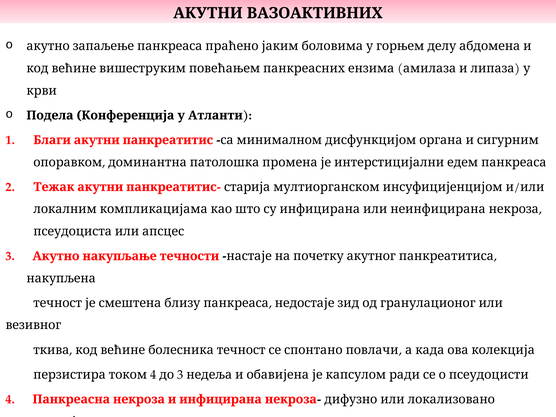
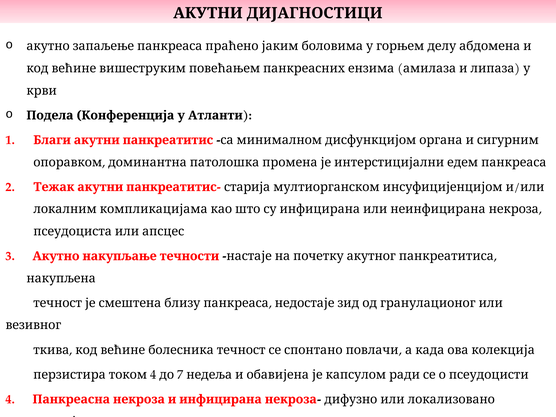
ВАЗОАКТИВНИХ: ВАЗОАКТИВНИХ -> ДИЈАГНОСТИЦИ
4 3: 3 -> 7
